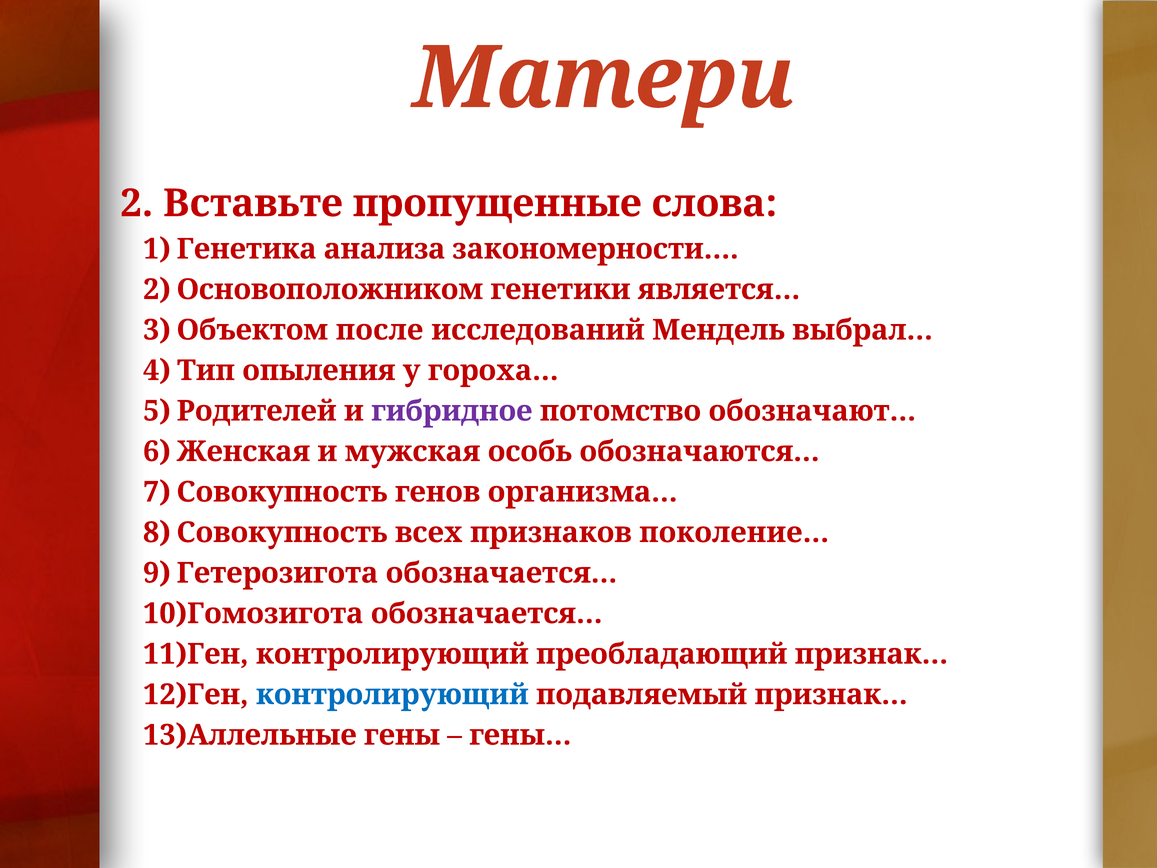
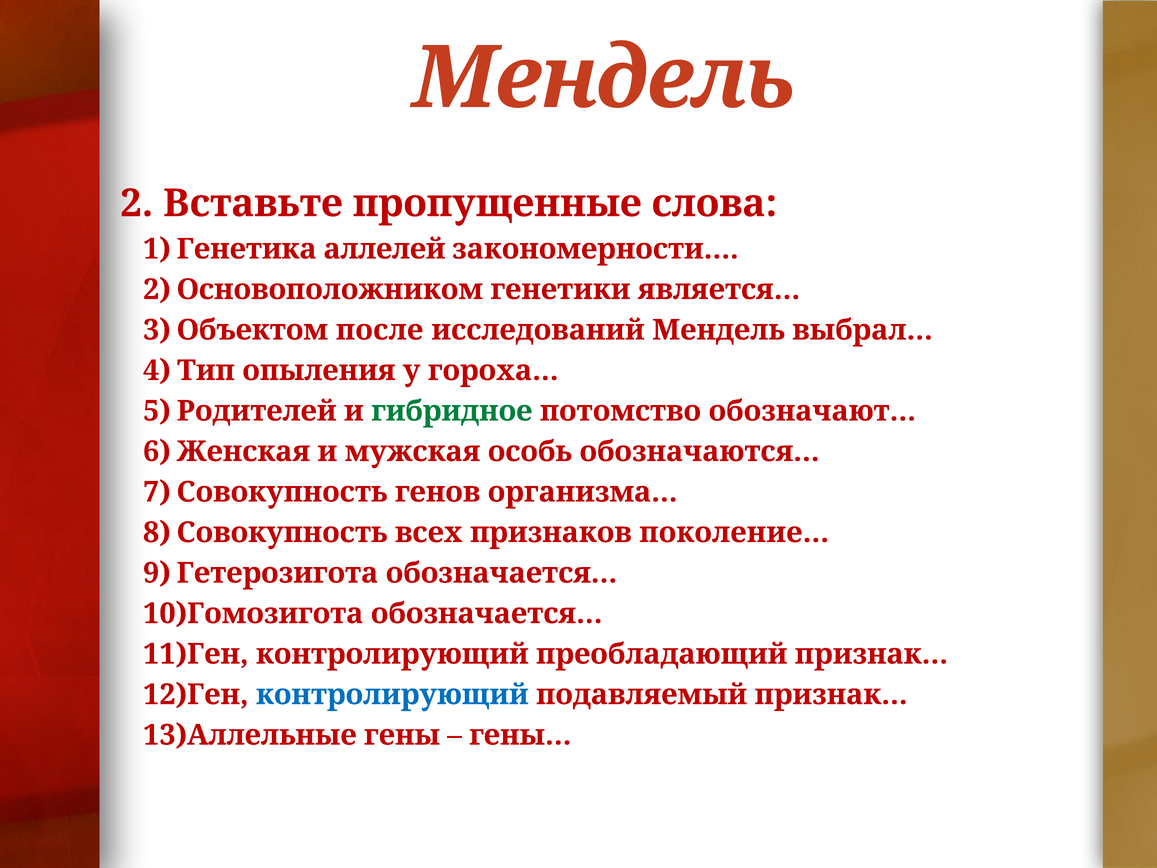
Матери at (603, 78): Матери -> Мендель
анализа: анализа -> аллелей
гибридное colour: purple -> green
